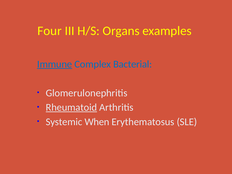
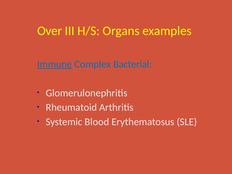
Four: Four -> Over
Rheumatoid underline: present -> none
When: When -> Blood
